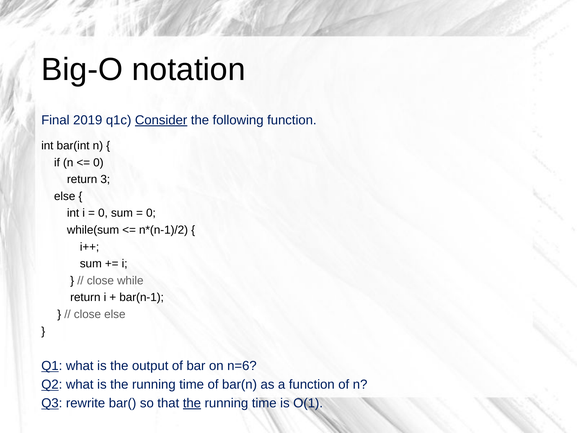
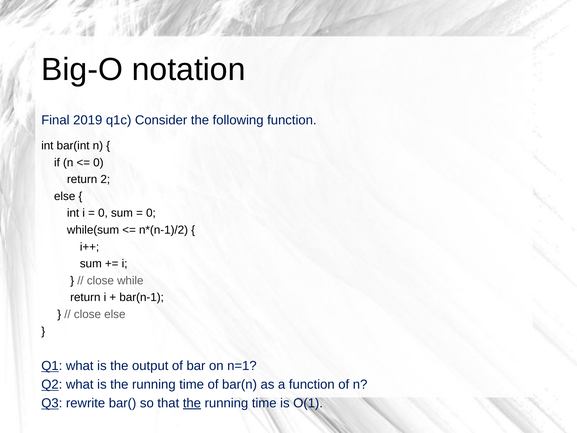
Consider underline: present -> none
3: 3 -> 2
n=6: n=6 -> n=1
